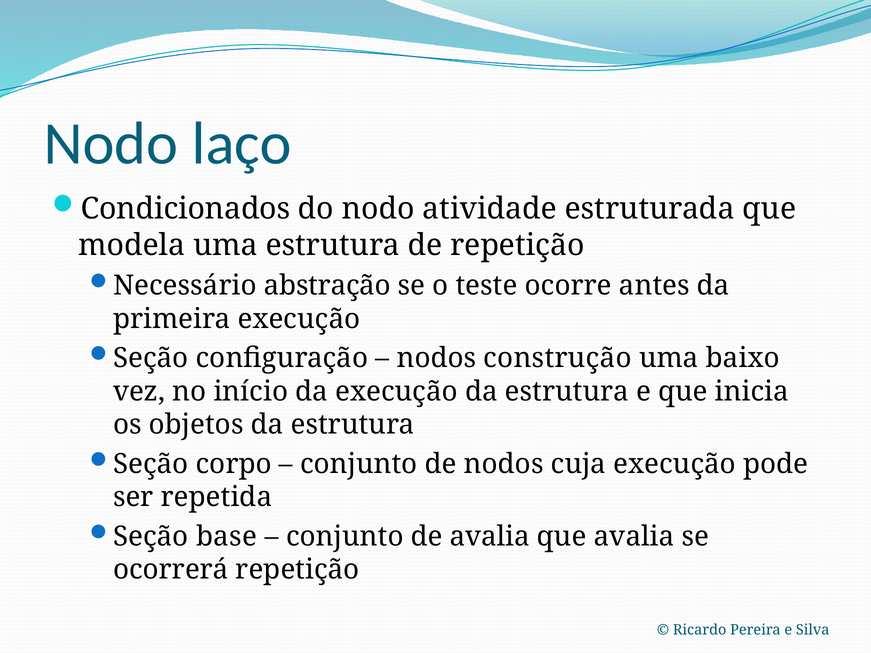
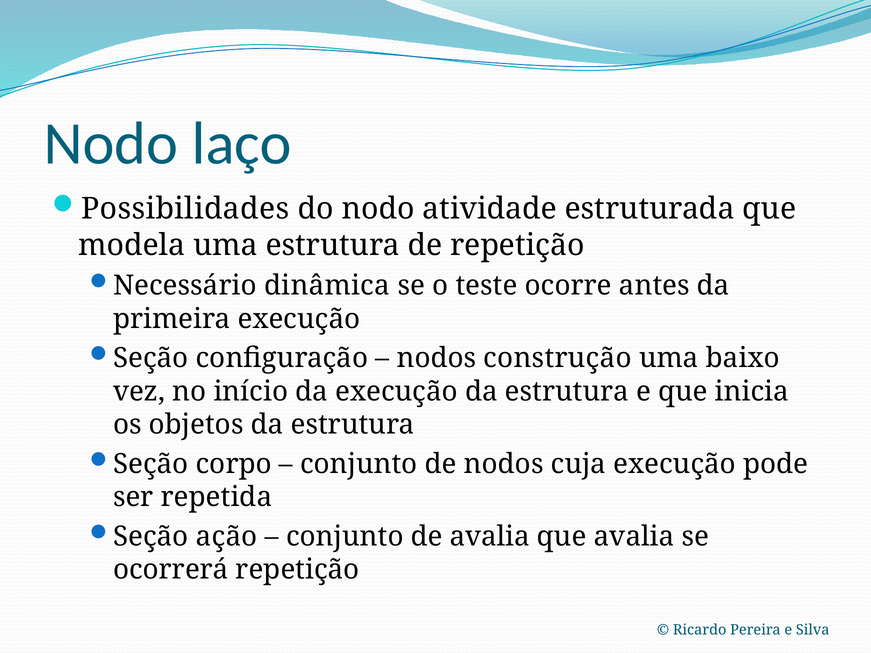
Condicionados: Condicionados -> Possibilidades
abstração: abstração -> dinâmica
base: base -> ação
